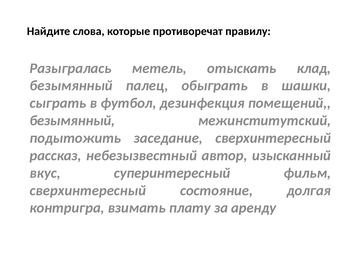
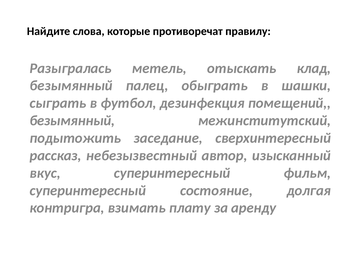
сверхинтересный at (88, 191): сверхинтересный -> суперинтересный
